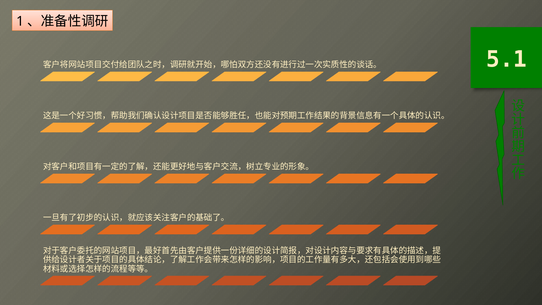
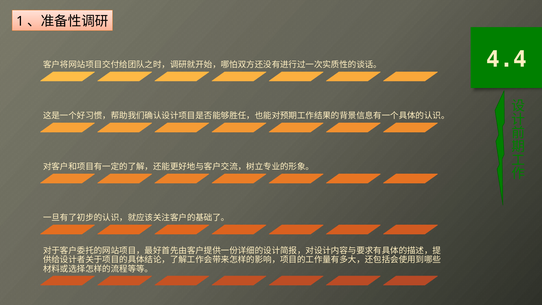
5.1: 5.1 -> 4.4
